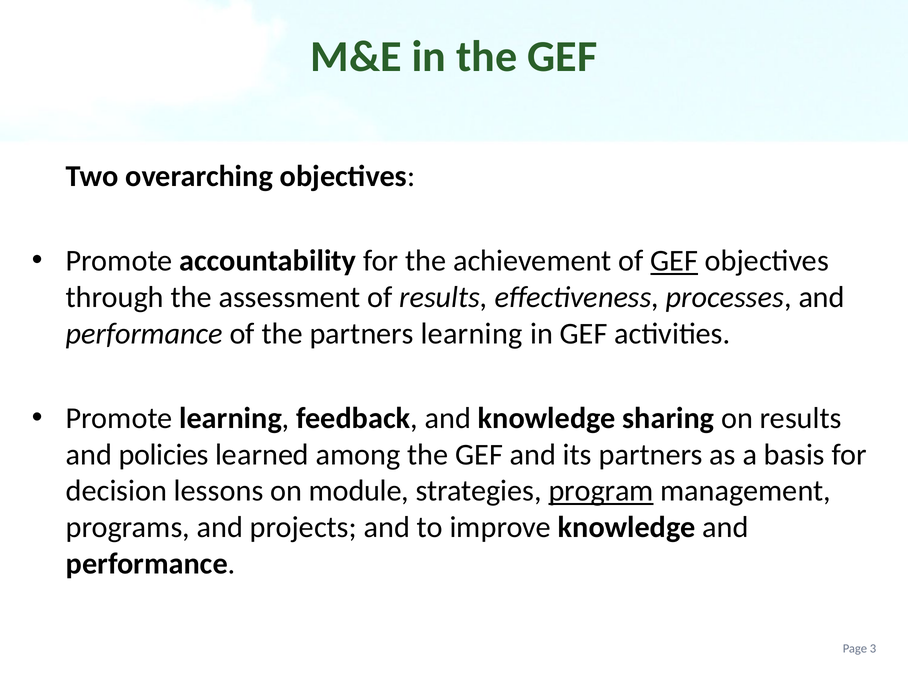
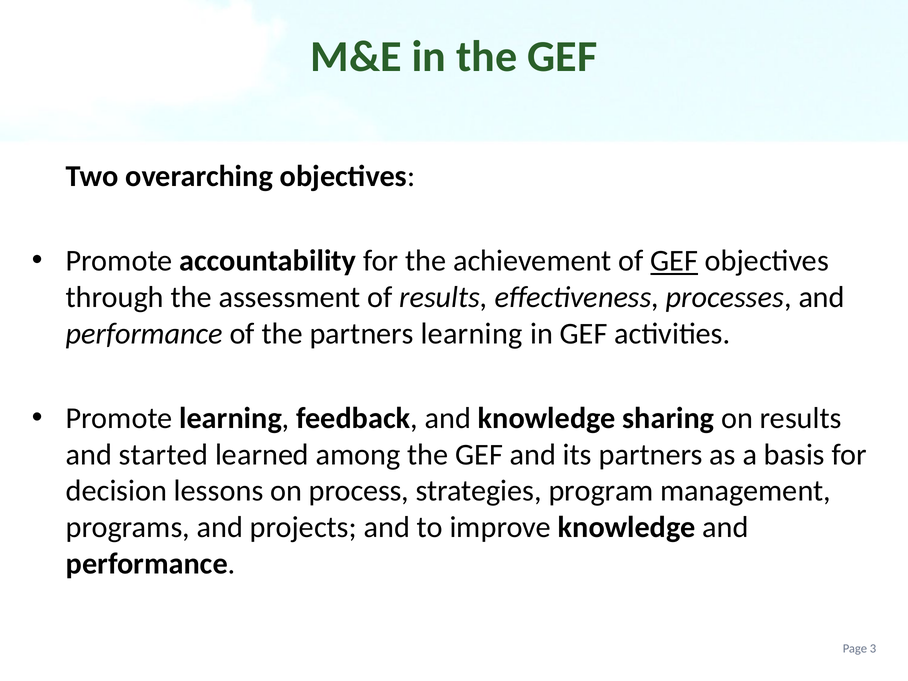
policies: policies -> started
module: module -> process
program underline: present -> none
